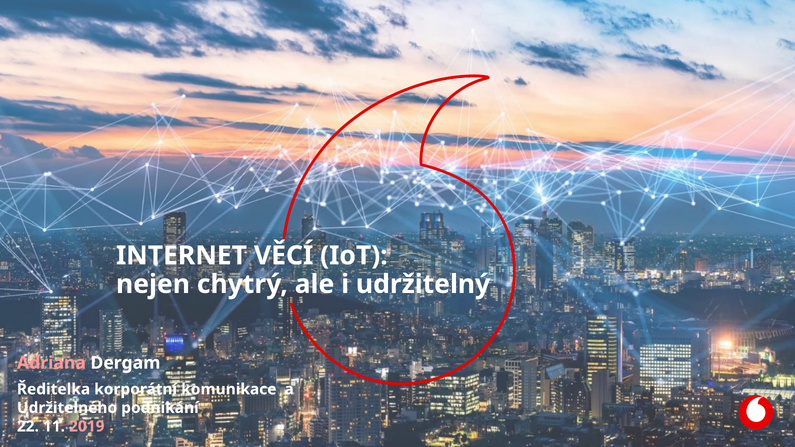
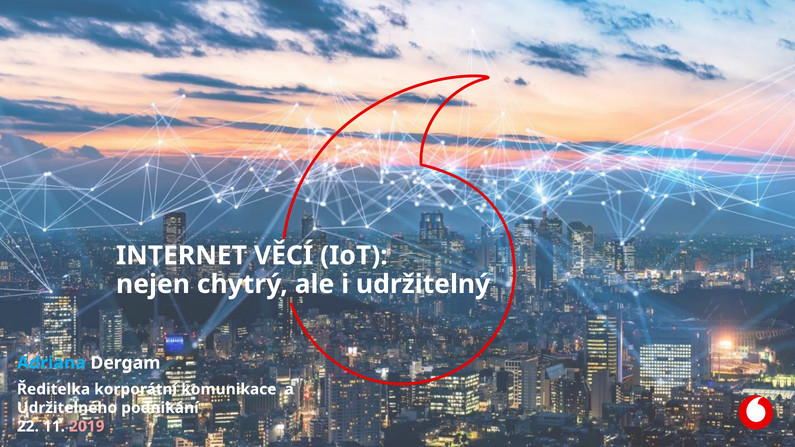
Adriana colour: pink -> light blue
